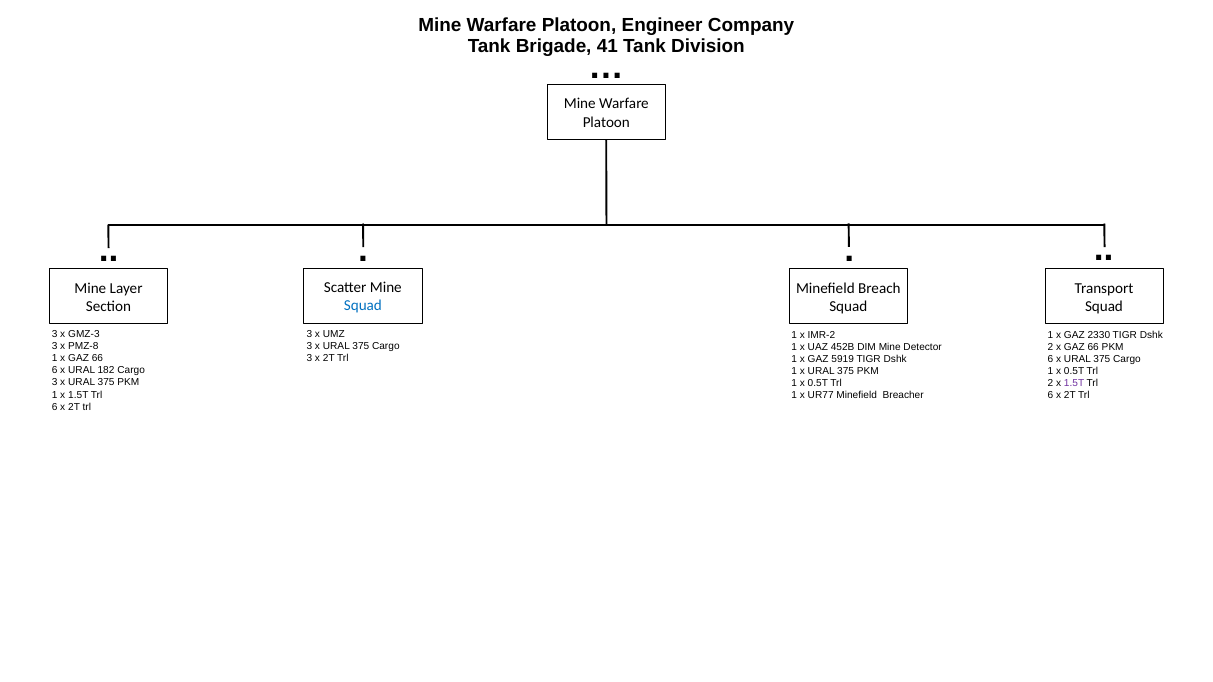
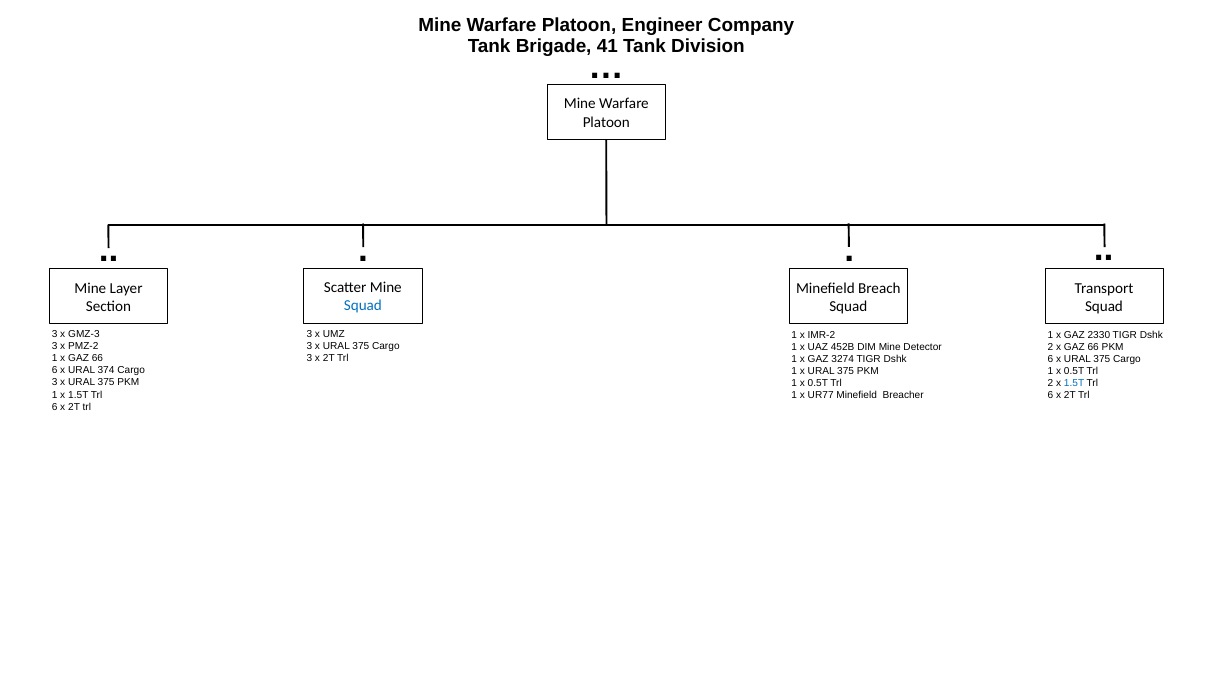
PMZ-8: PMZ-8 -> PMZ-2
5919: 5919 -> 3274
182: 182 -> 374
1.5T at (1074, 384) colour: purple -> blue
